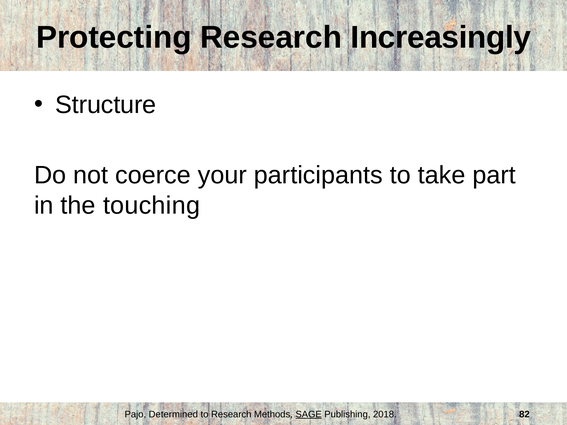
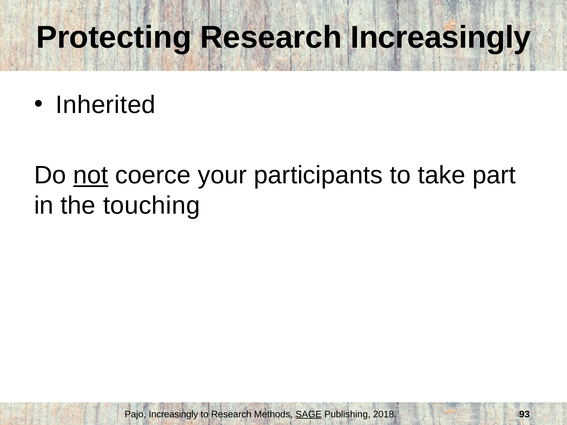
Structure: Structure -> Inherited
not underline: none -> present
Pajo Determined: Determined -> Increasingly
82: 82 -> 93
